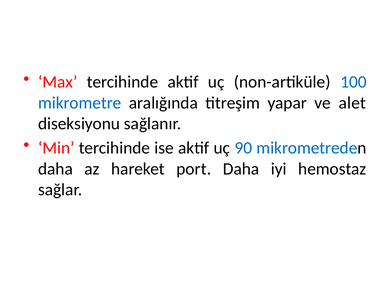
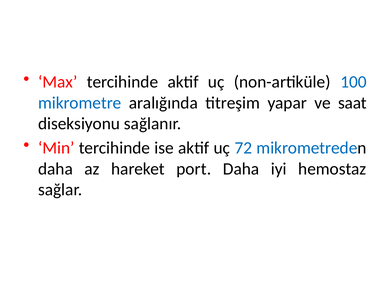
alet: alet -> saat
90: 90 -> 72
